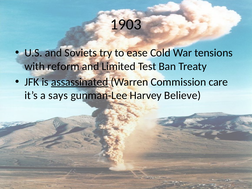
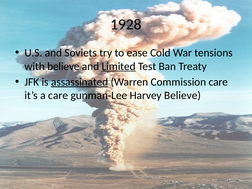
1903: 1903 -> 1928
with reform: reform -> believe
Limited underline: none -> present
a says: says -> care
